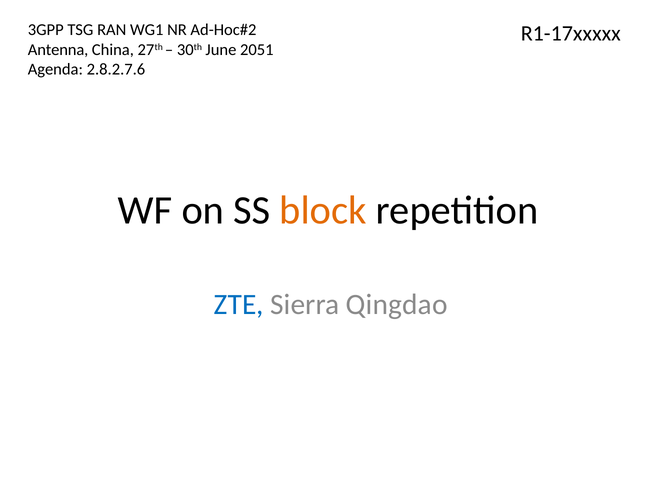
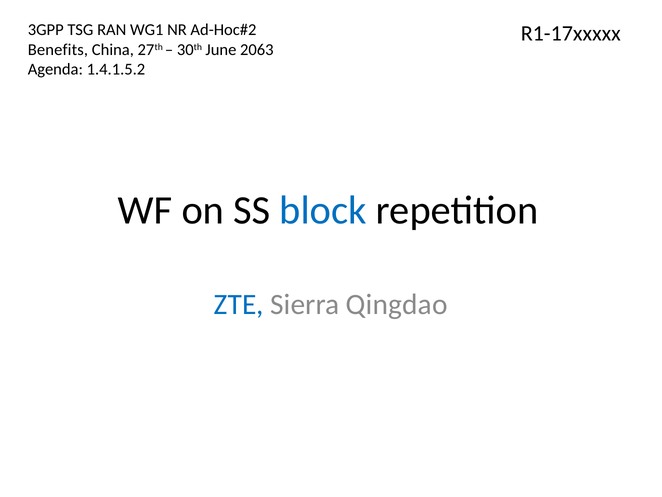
Antenna: Antenna -> Benefits
2051: 2051 -> 2063
2.8.2.7.6: 2.8.2.7.6 -> 1.4.1.5.2
block colour: orange -> blue
